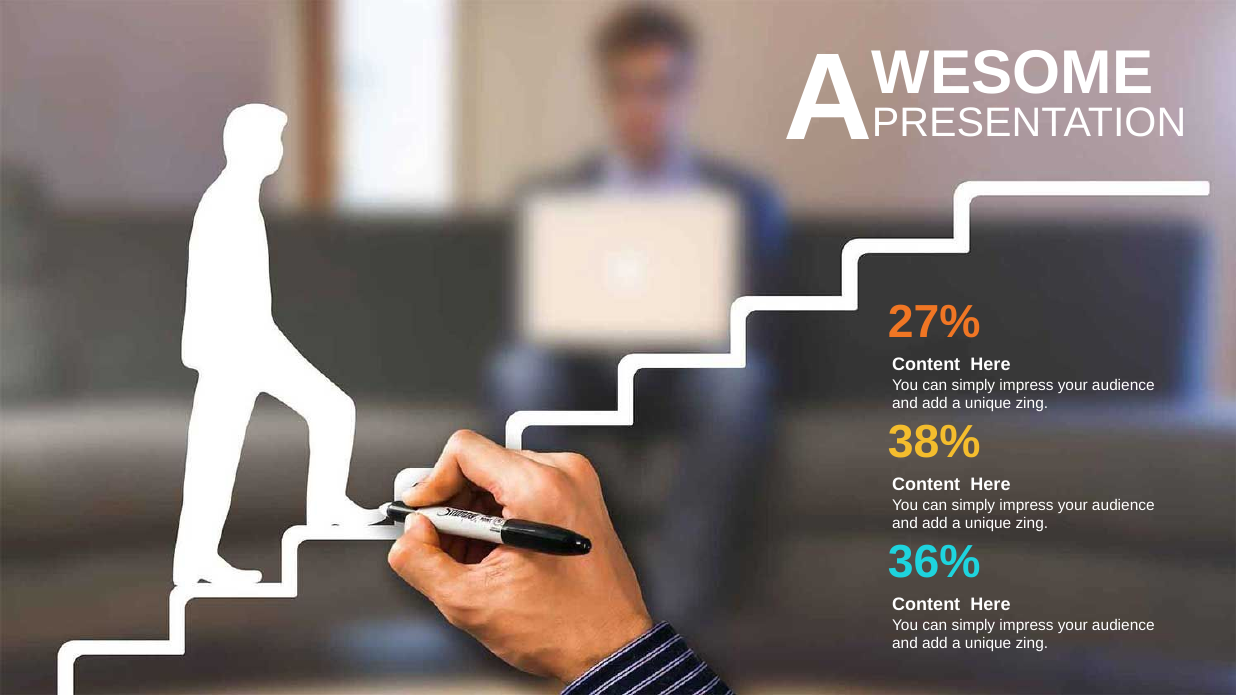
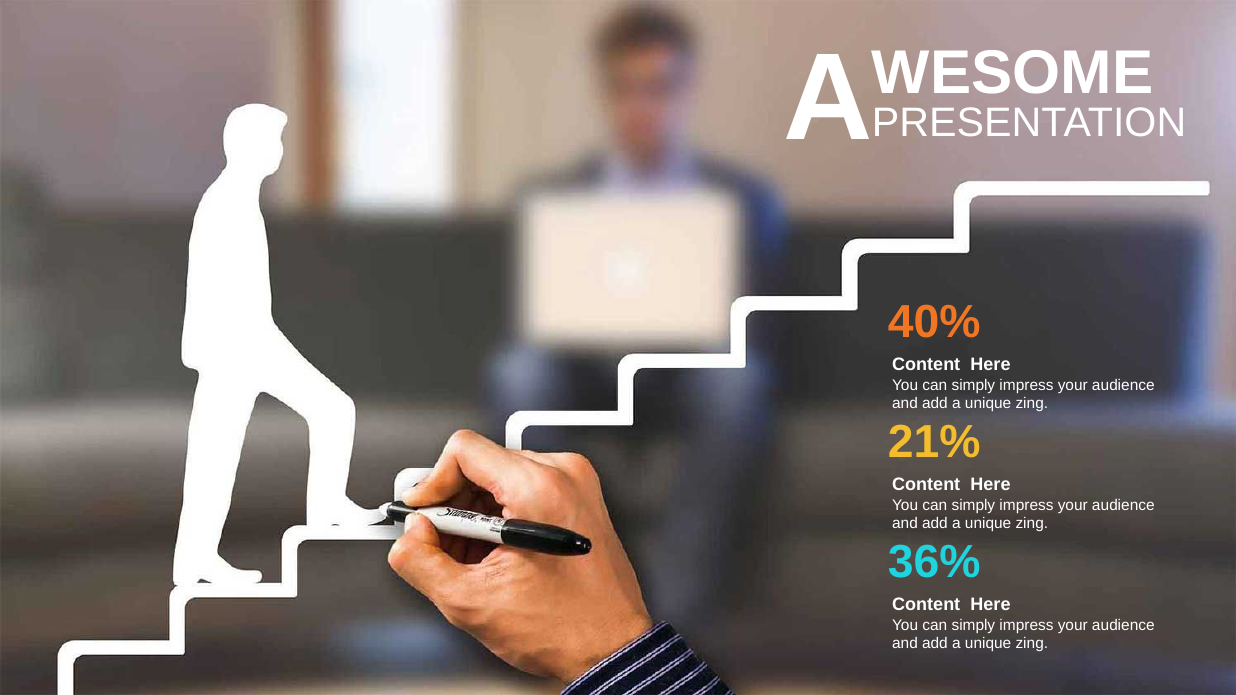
27%: 27% -> 40%
38%: 38% -> 21%
